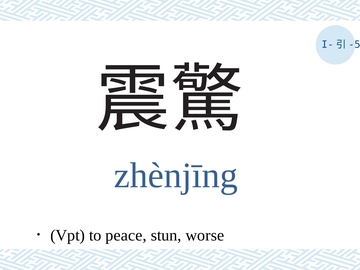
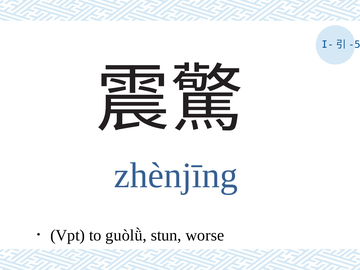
peace: peace -> guòlǜ
